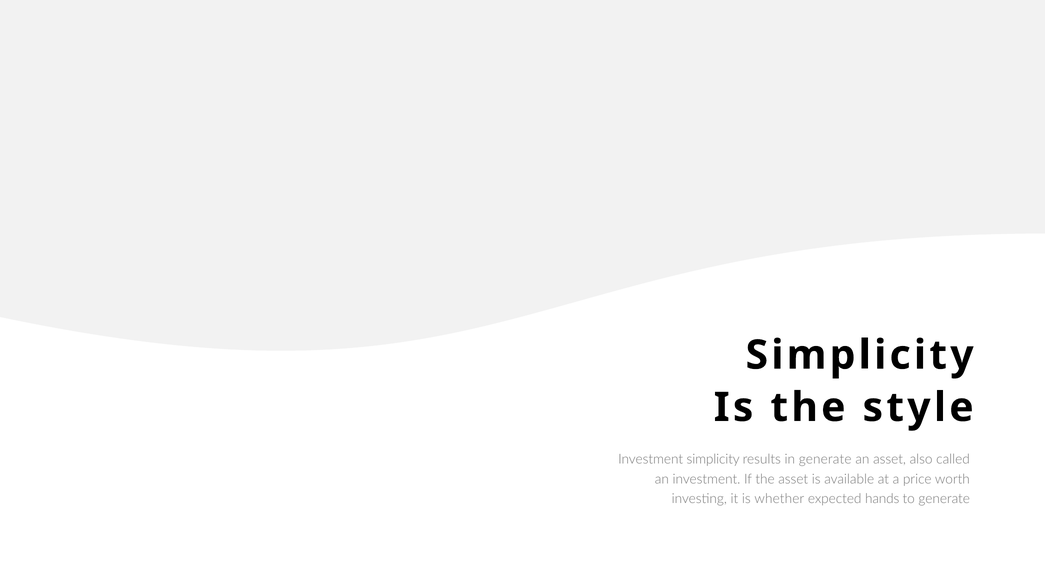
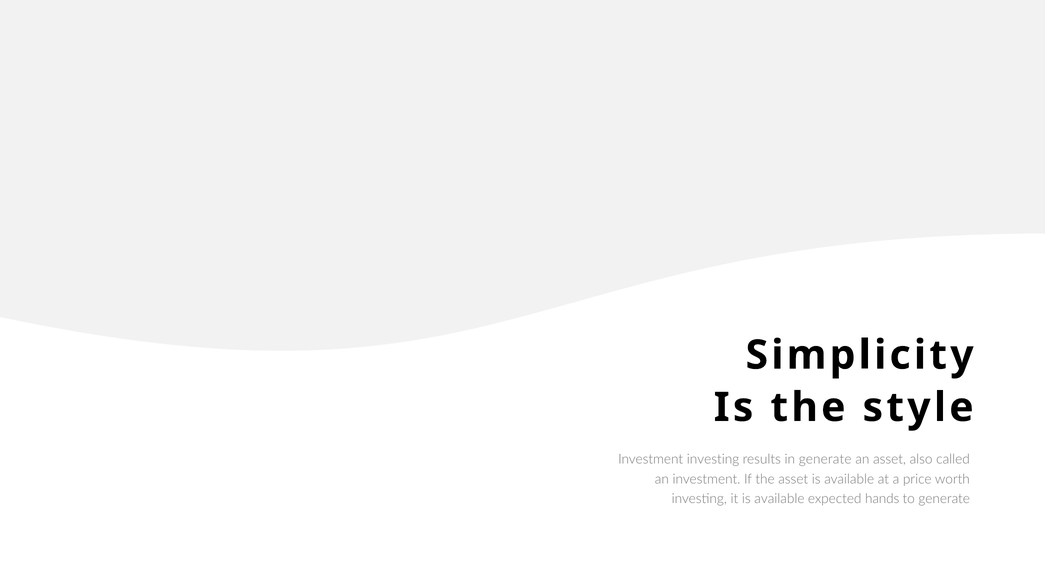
Investment simplicity: simplicity -> investing
it is whether: whether -> available
